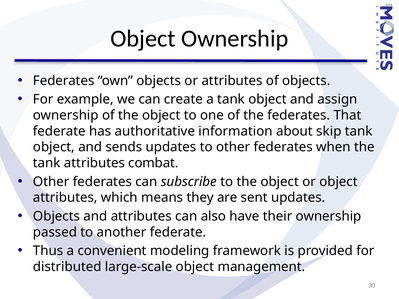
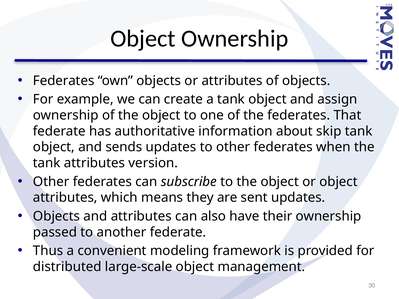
combat: combat -> version
